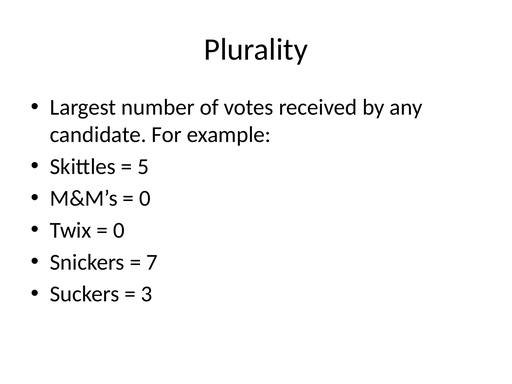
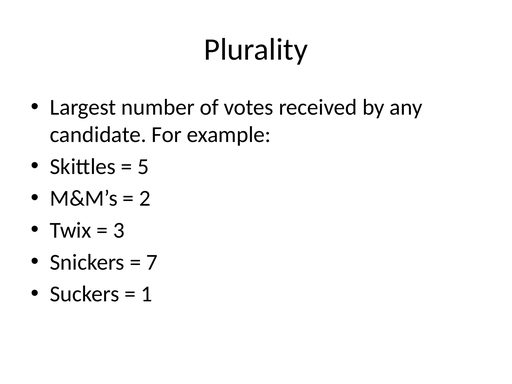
0 at (145, 198): 0 -> 2
0 at (119, 230): 0 -> 3
3: 3 -> 1
